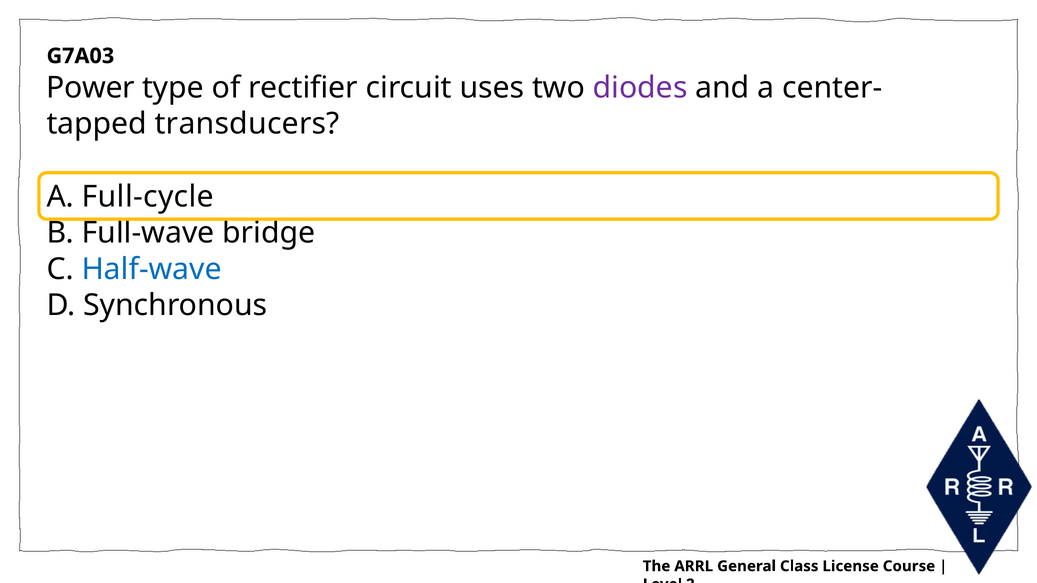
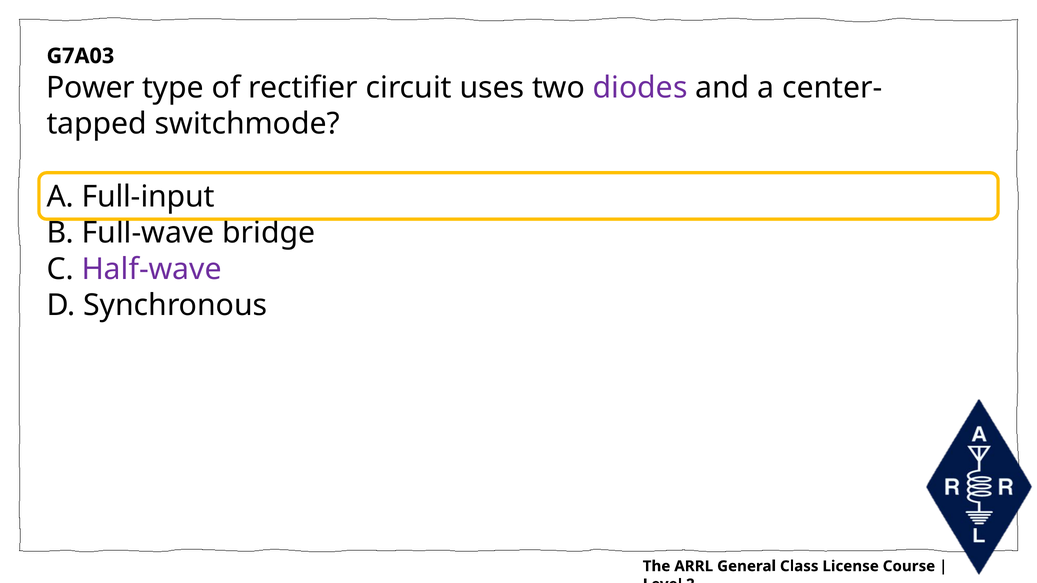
transducers: transducers -> switchmode
Full-cycle: Full-cycle -> Full-input
Half-wave colour: blue -> purple
